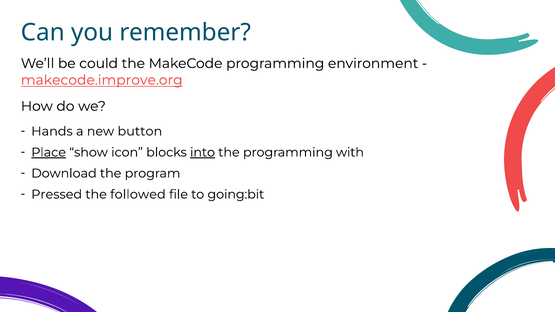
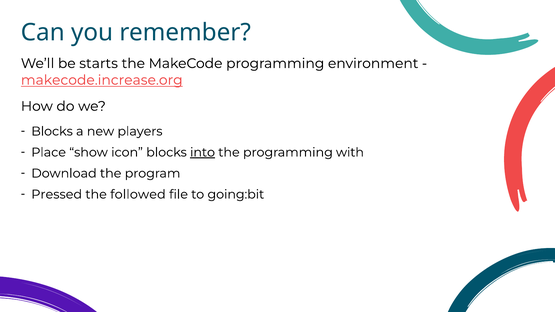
could: could -> starts
makecode.improve.org: makecode.improve.org -> makecode.increase.org
Hands at (52, 131): Hands -> Blocks
button: button -> players
Place underline: present -> none
